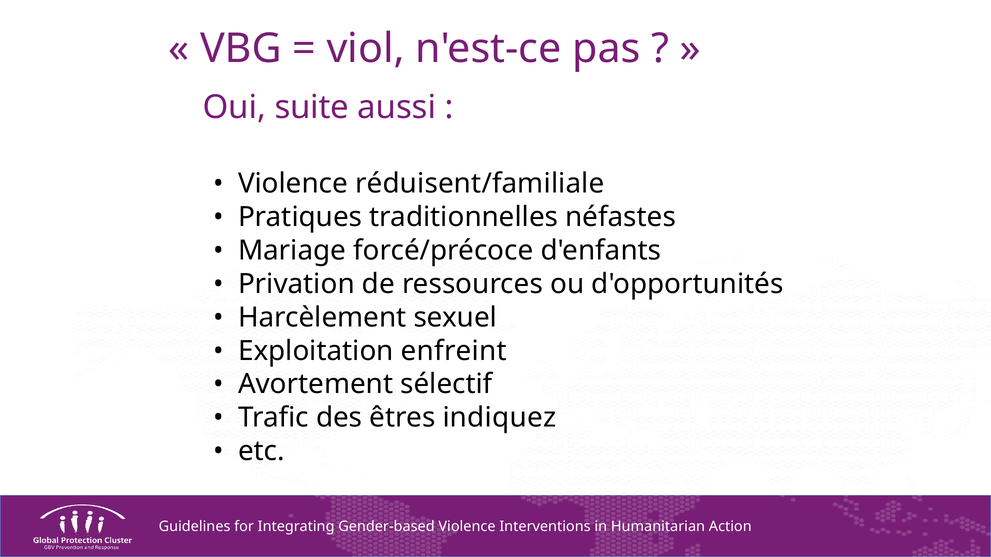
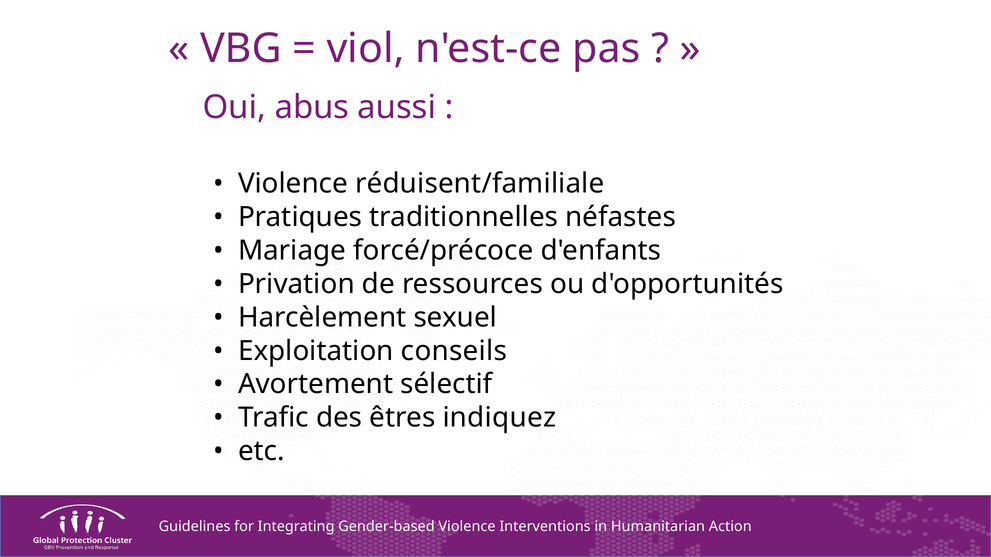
suite: suite -> abus
enfreint: enfreint -> conseils
